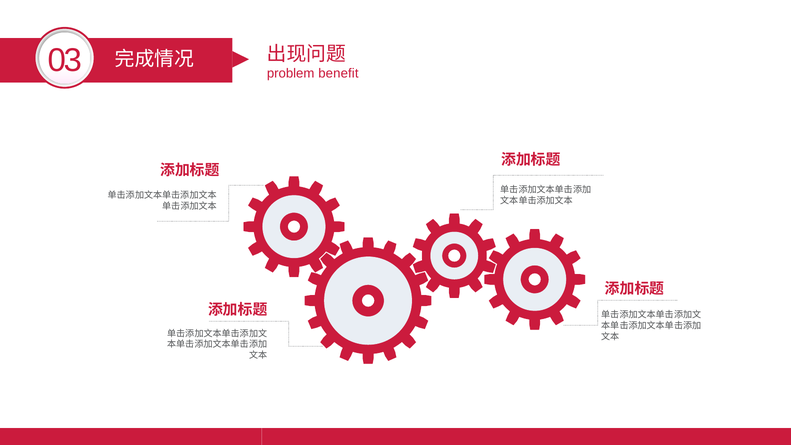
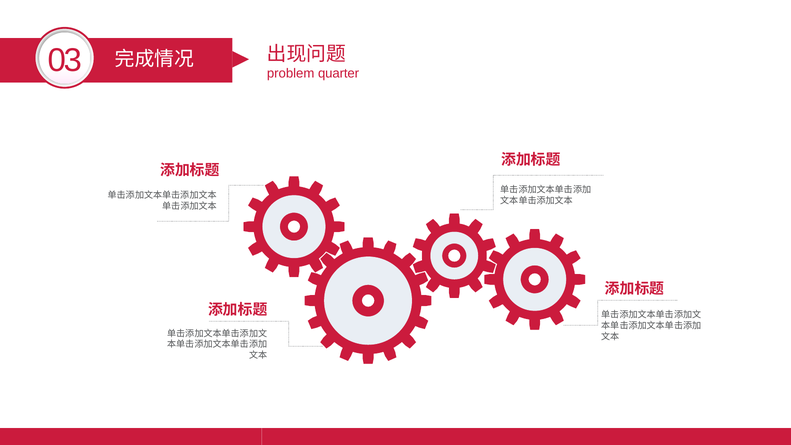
benefit: benefit -> quarter
